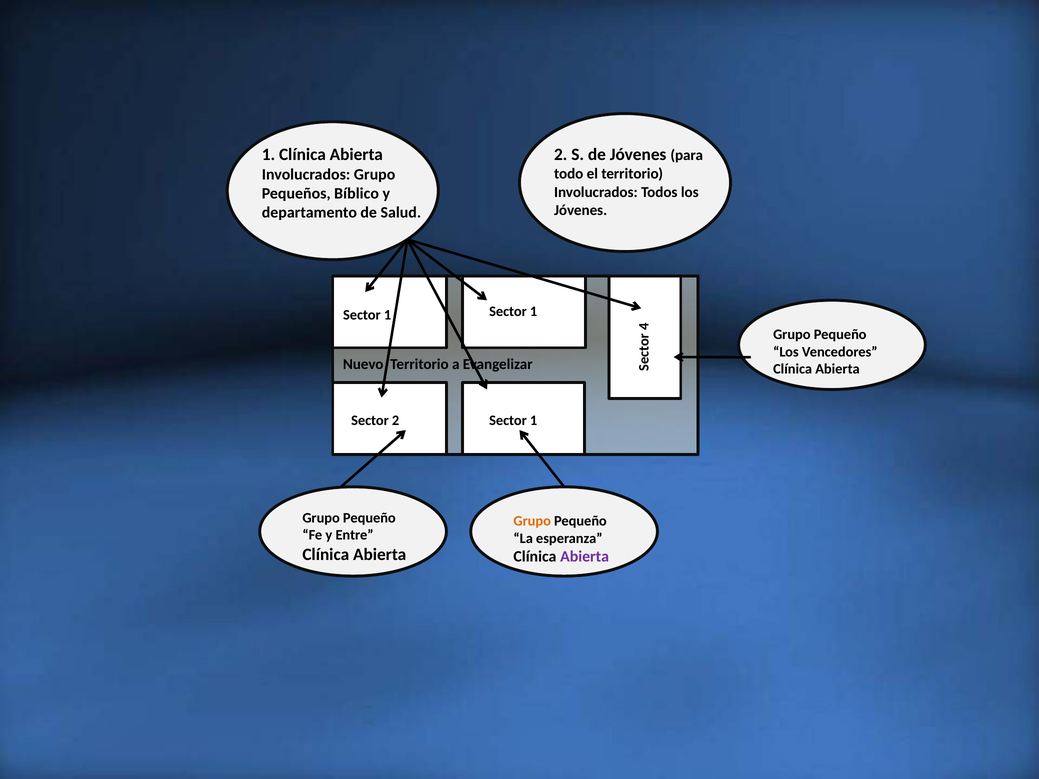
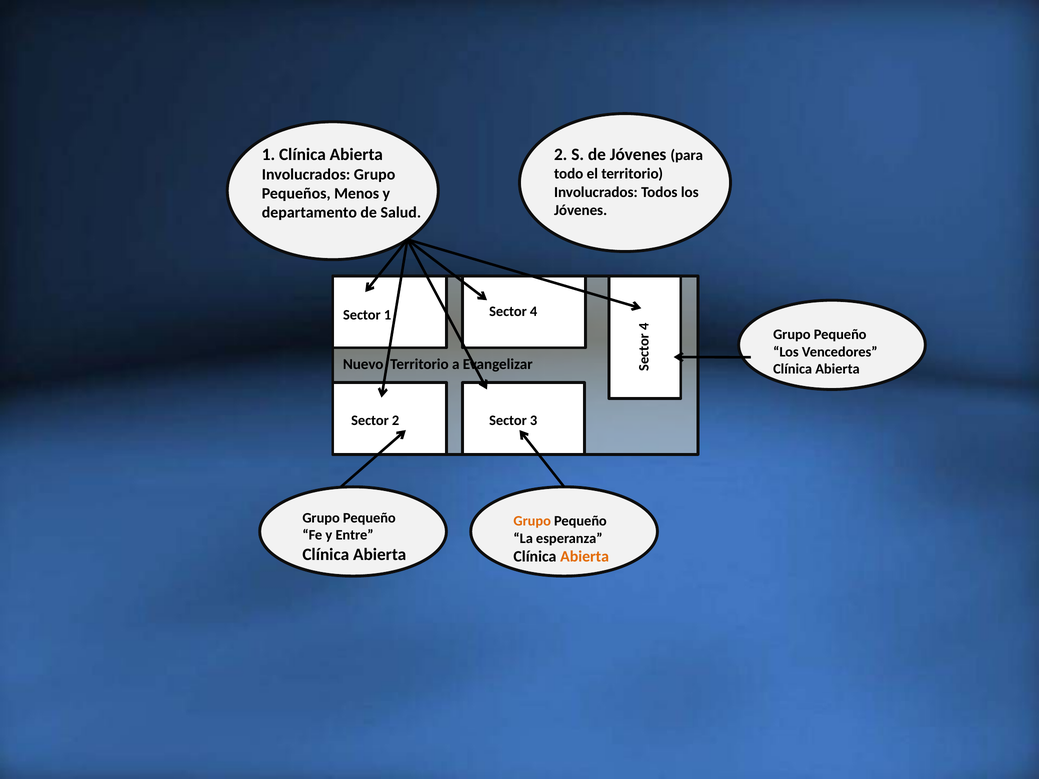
Bíblico: Bíblico -> Menos
1 at (534, 311): 1 -> 4
1 at (534, 421): 1 -> 3
Abierta at (585, 557) colour: purple -> orange
